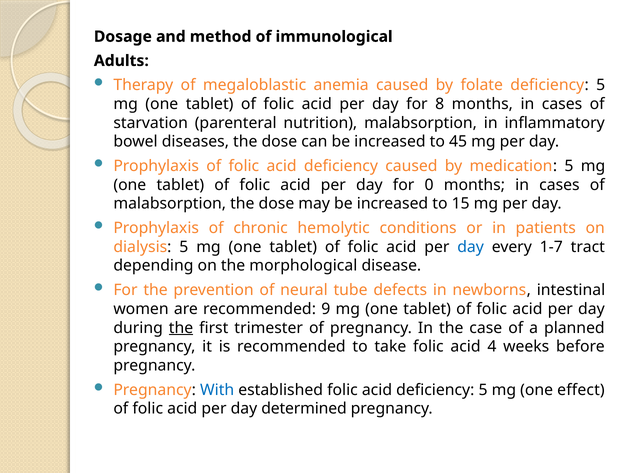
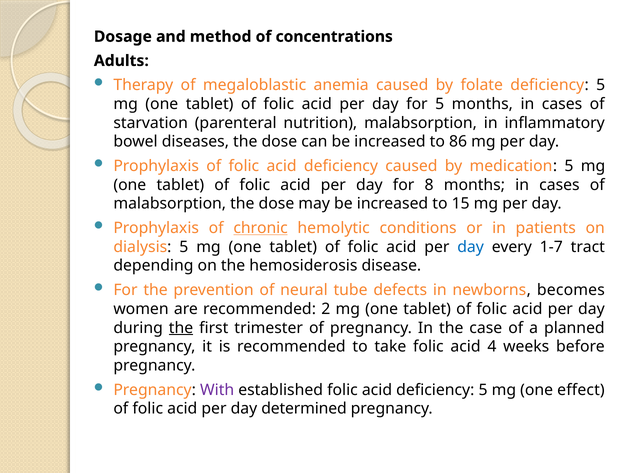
immunological: immunological -> concentrations
for 8: 8 -> 5
45: 45 -> 86
0: 0 -> 8
chronic underline: none -> present
morphological: morphological -> hemosiderosis
intestinal: intestinal -> becomes
9: 9 -> 2
With colour: blue -> purple
